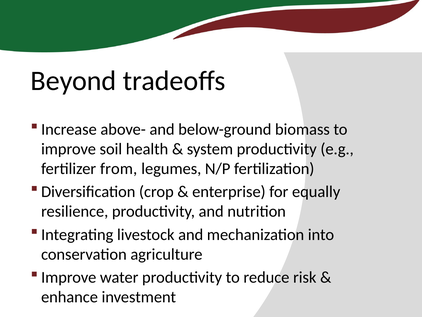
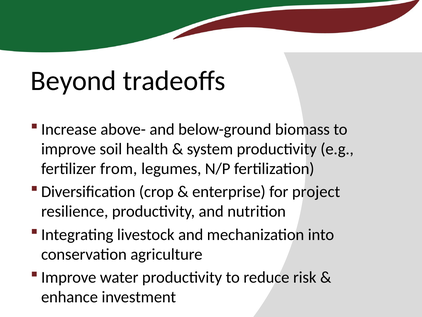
equally: equally -> project
